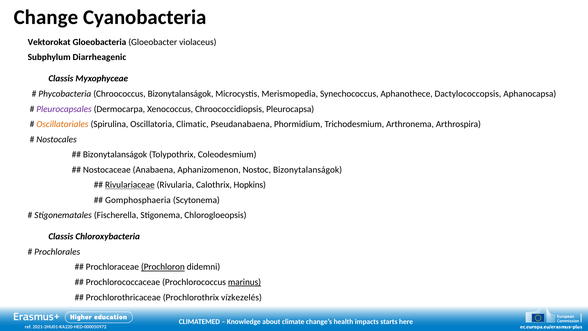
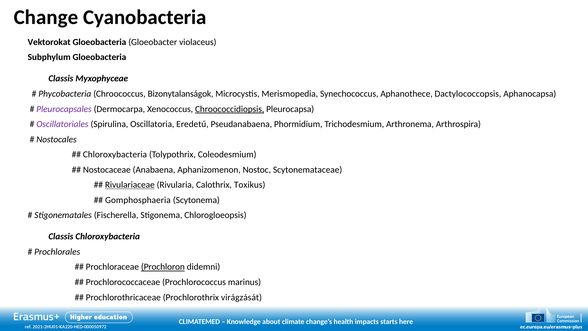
Subphylum Diarrheagenic: Diarrheagenic -> Gloeobacteria
Chroococcidiopsis underline: none -> present
Oscillatoriales colour: orange -> purple
Climatic: Climatic -> Eredetű
Bizonytalanságok at (115, 154): Bizonytalanságok -> Chloroxybacteria
Nostoc Bizonytalanságok: Bizonytalanságok -> Scytonemataceae
Hopkins: Hopkins -> Toxikus
marinus underline: present -> none
vízkezelés: vízkezelés -> virágzását
